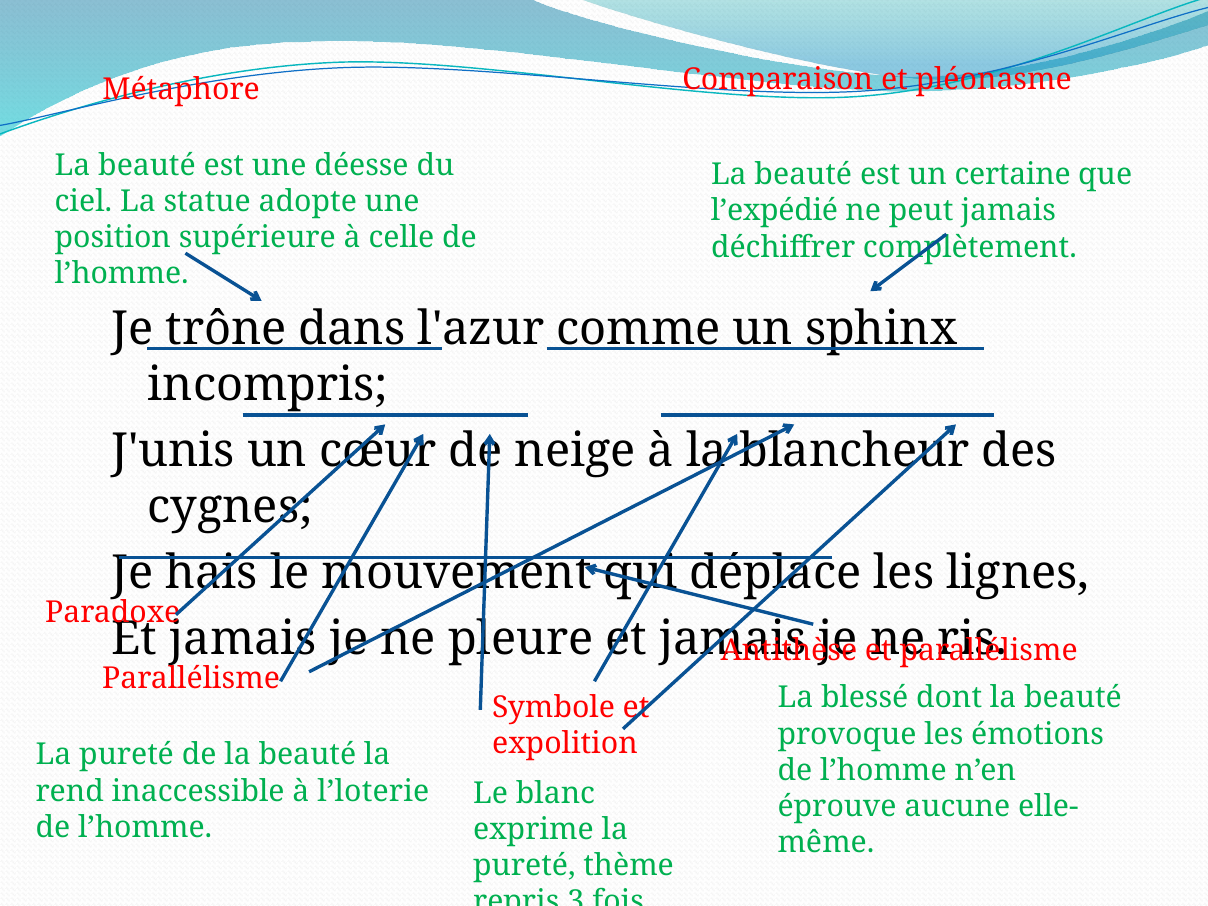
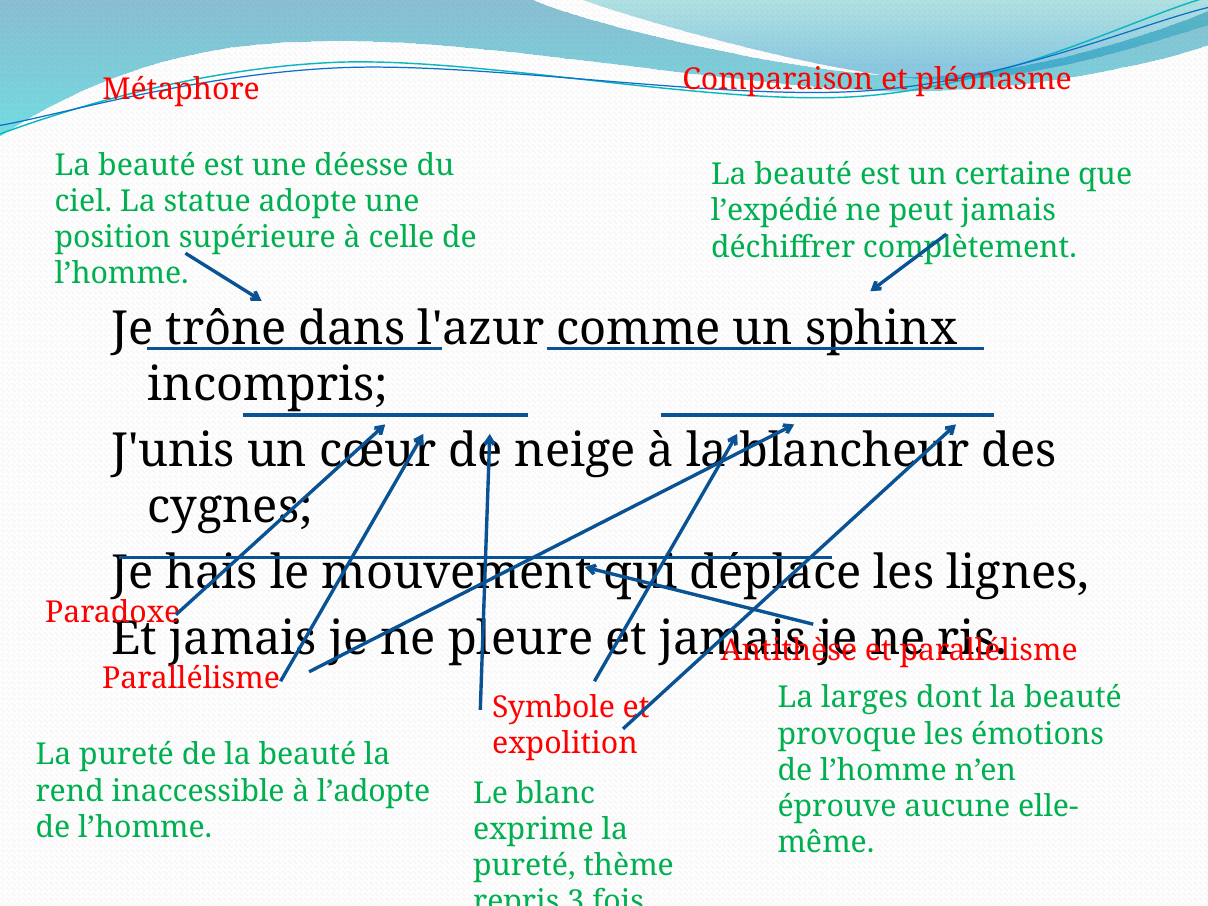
blessé: blessé -> larges
l’loterie: l’loterie -> l’adopte
